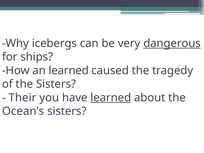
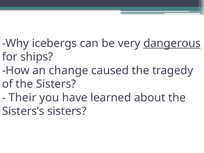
an learned: learned -> change
learned at (111, 98) underline: present -> none
Ocean’s: Ocean’s -> Sisters’s
